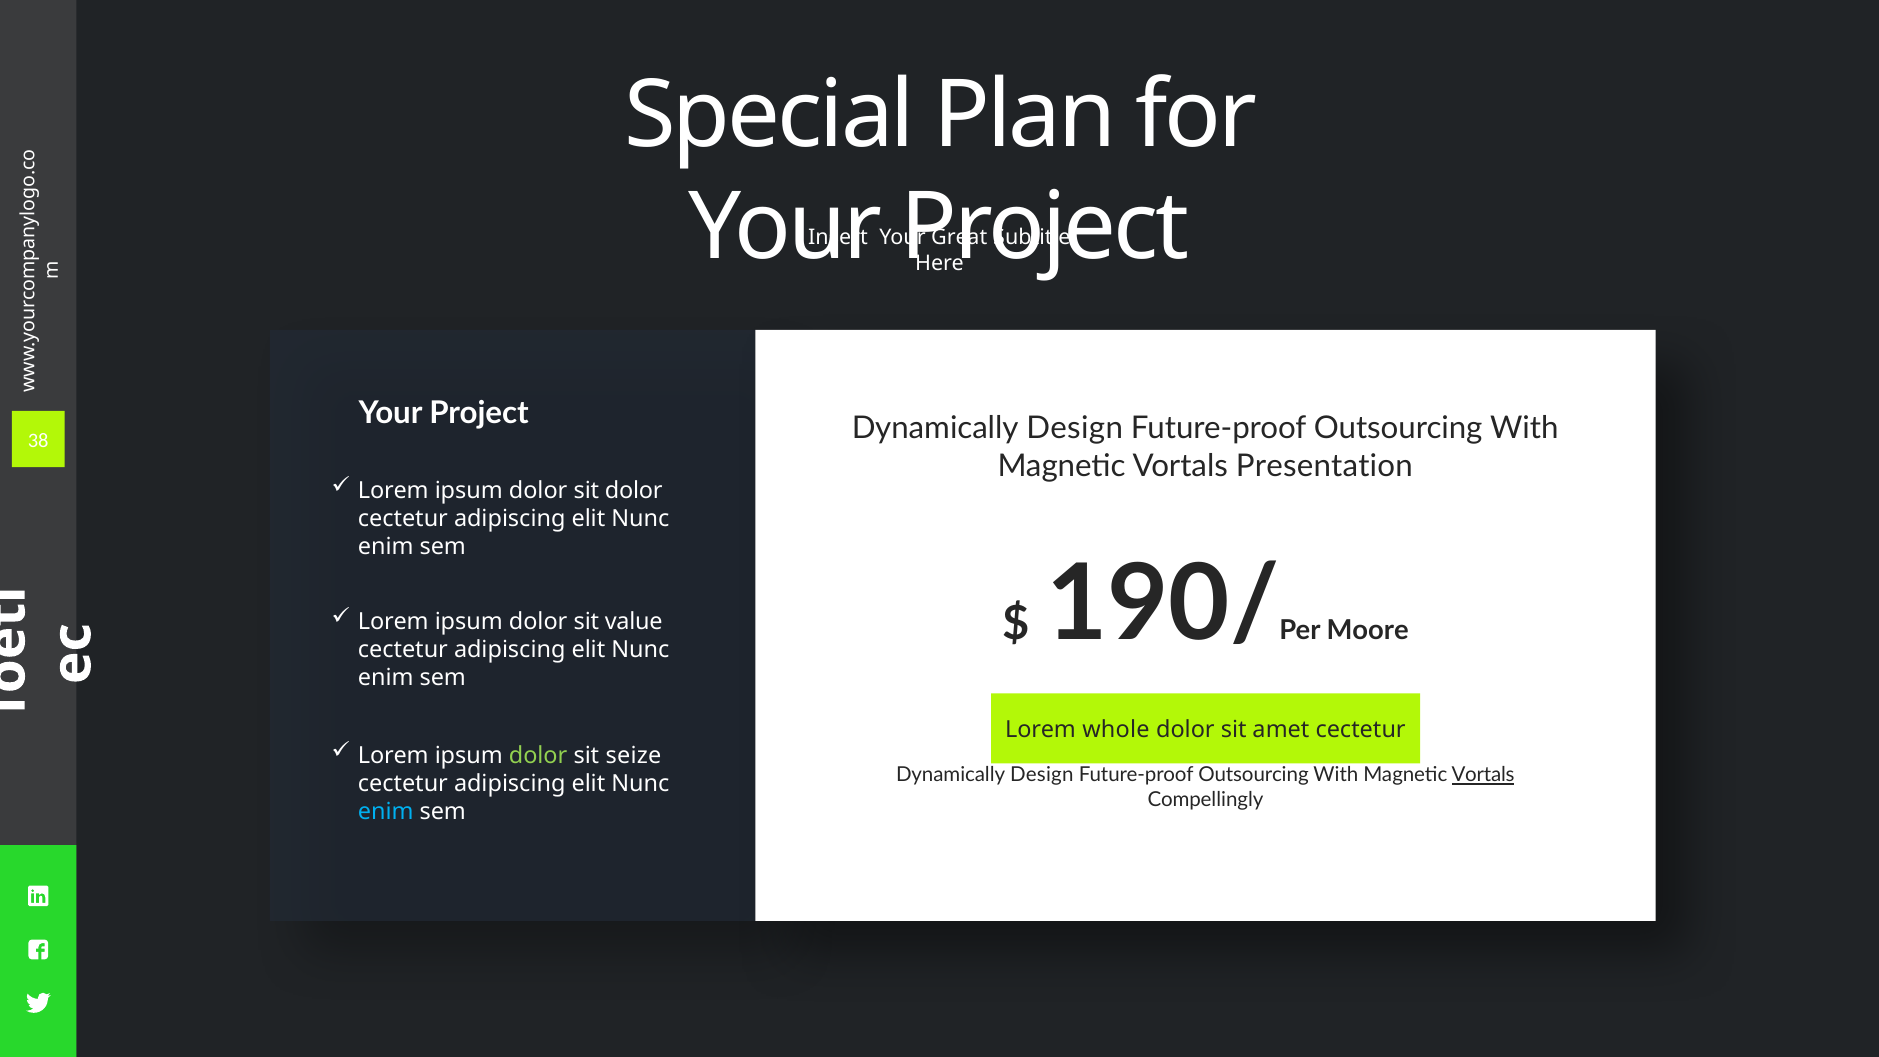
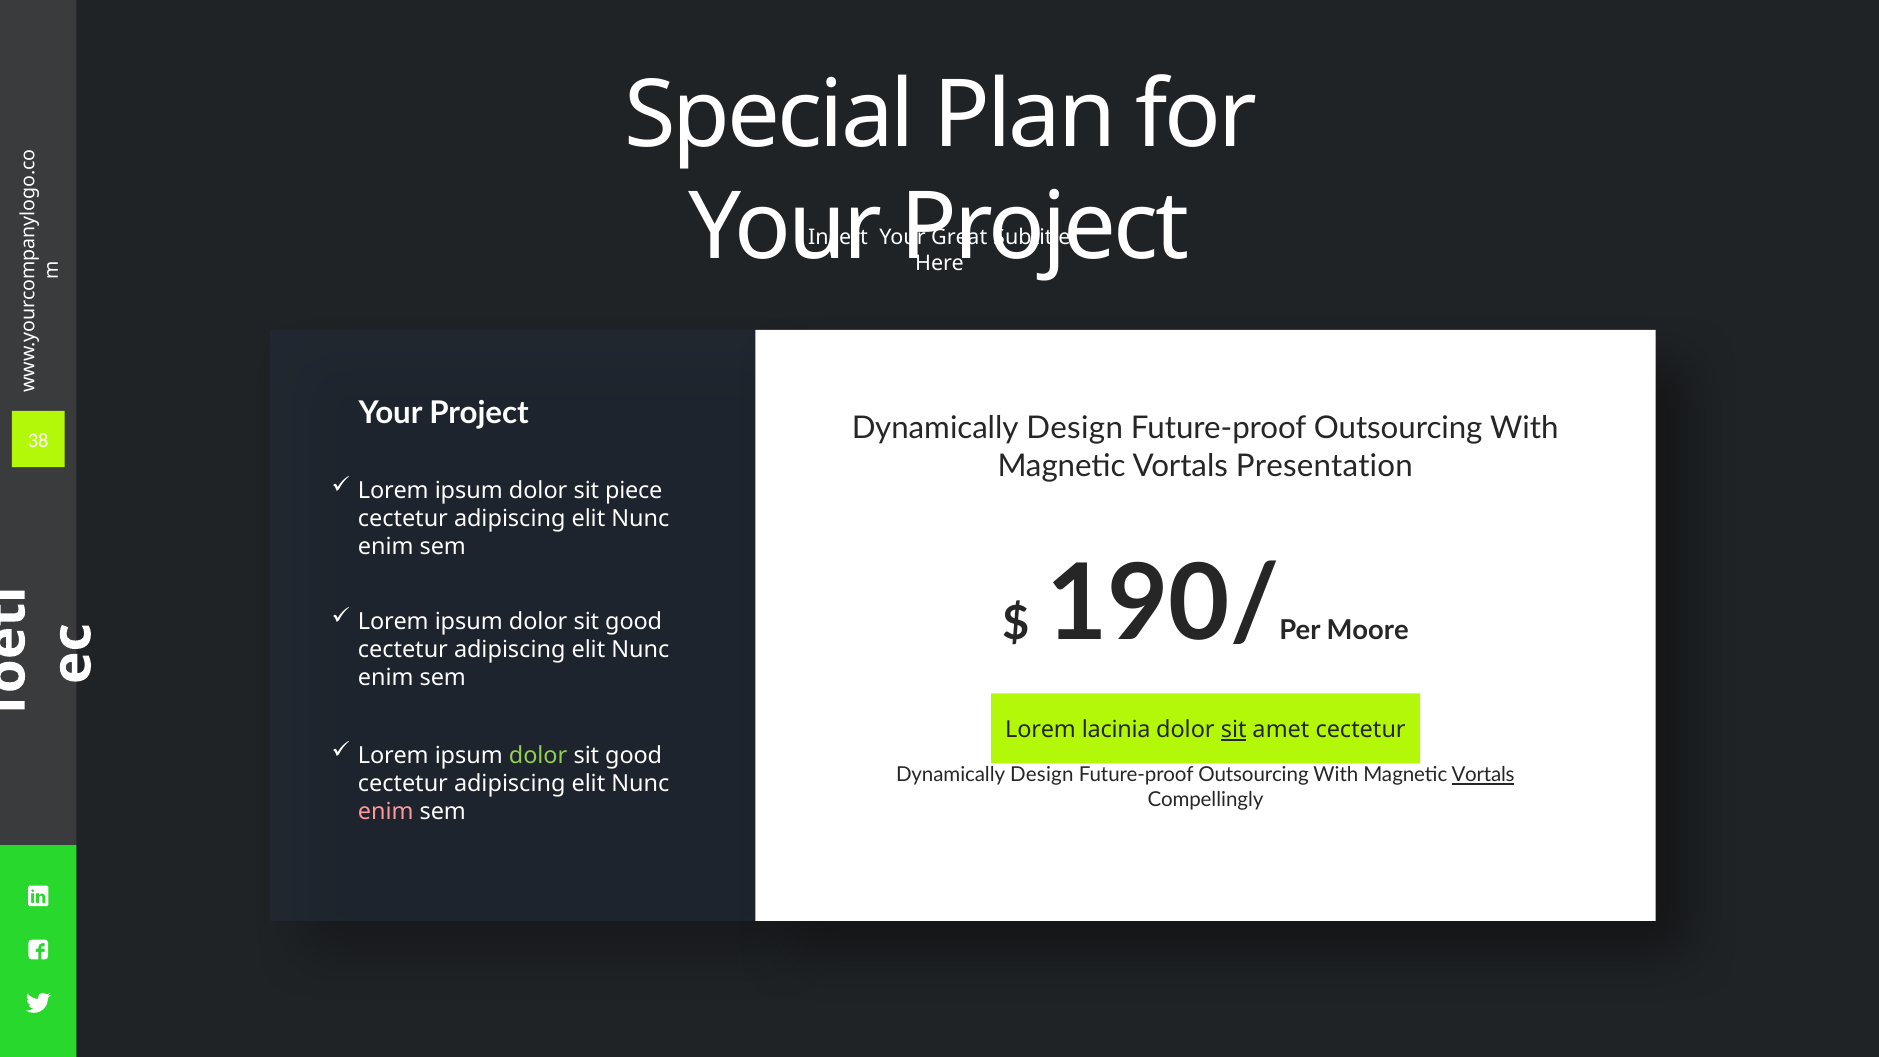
sit dolor: dolor -> piece
value at (634, 621): value -> good
whole: whole -> lacinia
sit at (1234, 730) underline: none -> present
seize at (634, 756): seize -> good
enim at (386, 812) colour: light blue -> pink
